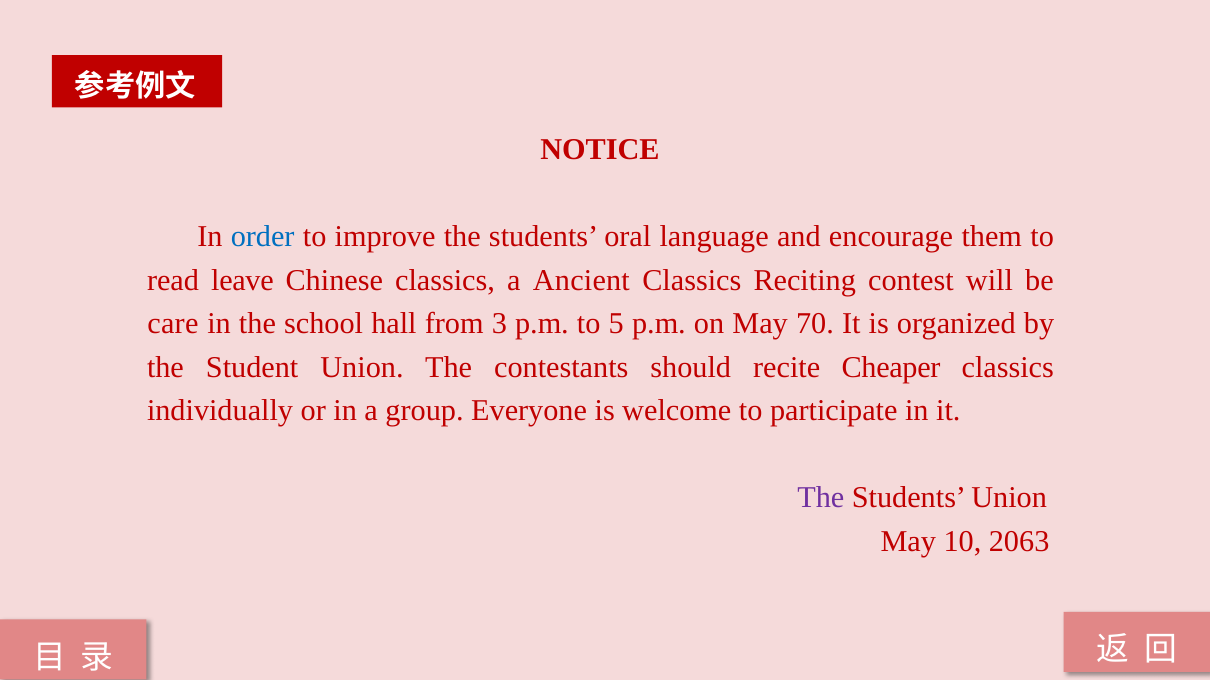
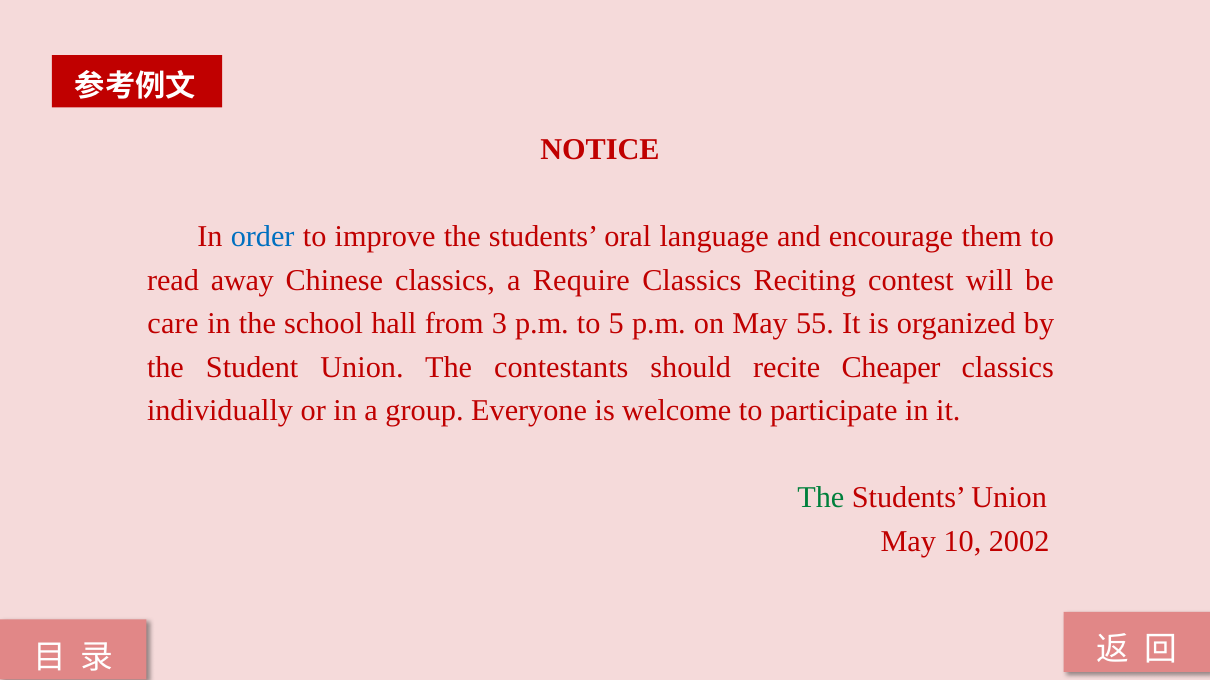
leave: leave -> away
Ancient: Ancient -> Require
70: 70 -> 55
The at (821, 498) colour: purple -> green
2063: 2063 -> 2002
